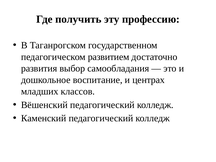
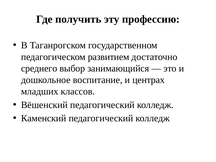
развития: развития -> среднего
самообладания: самообладания -> занимающийся
